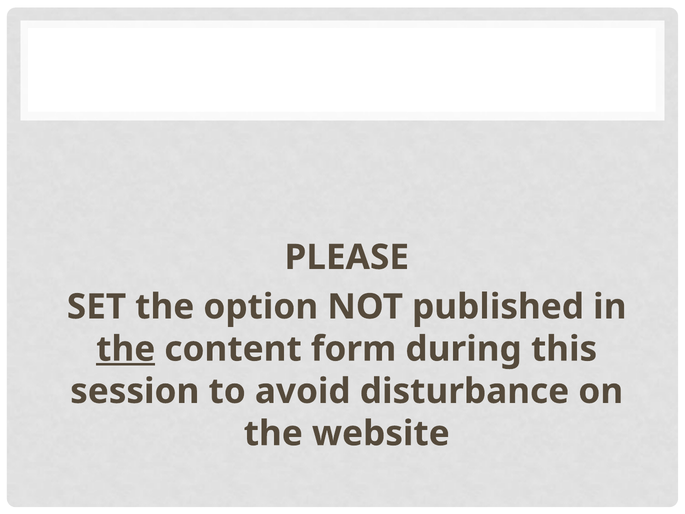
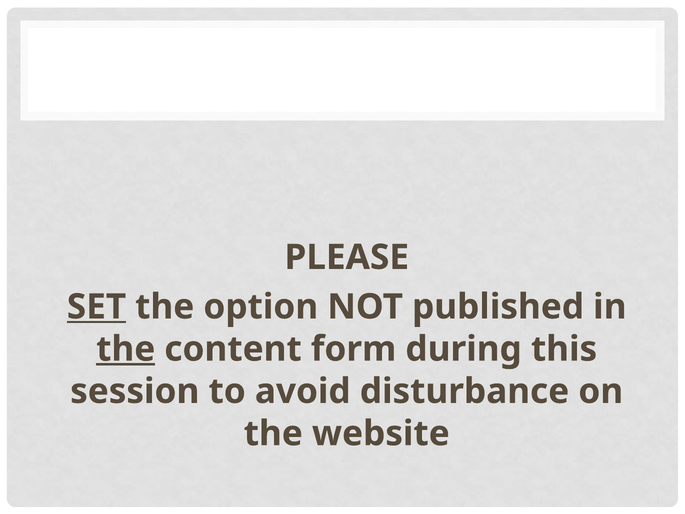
SET underline: none -> present
